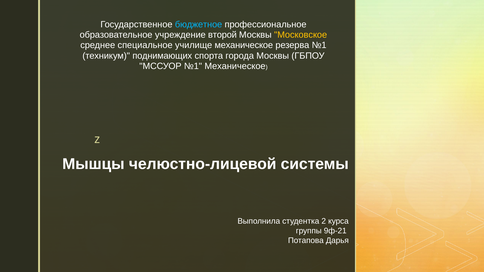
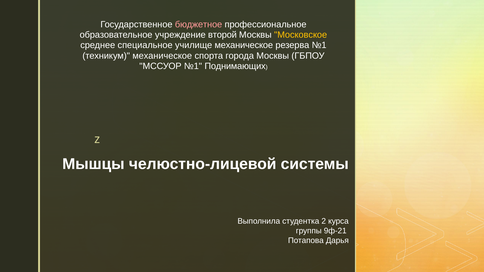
бюджетное colour: light blue -> pink
техникум поднимающих: поднимающих -> механическое
№1 Механическое: Механическое -> Поднимающих
